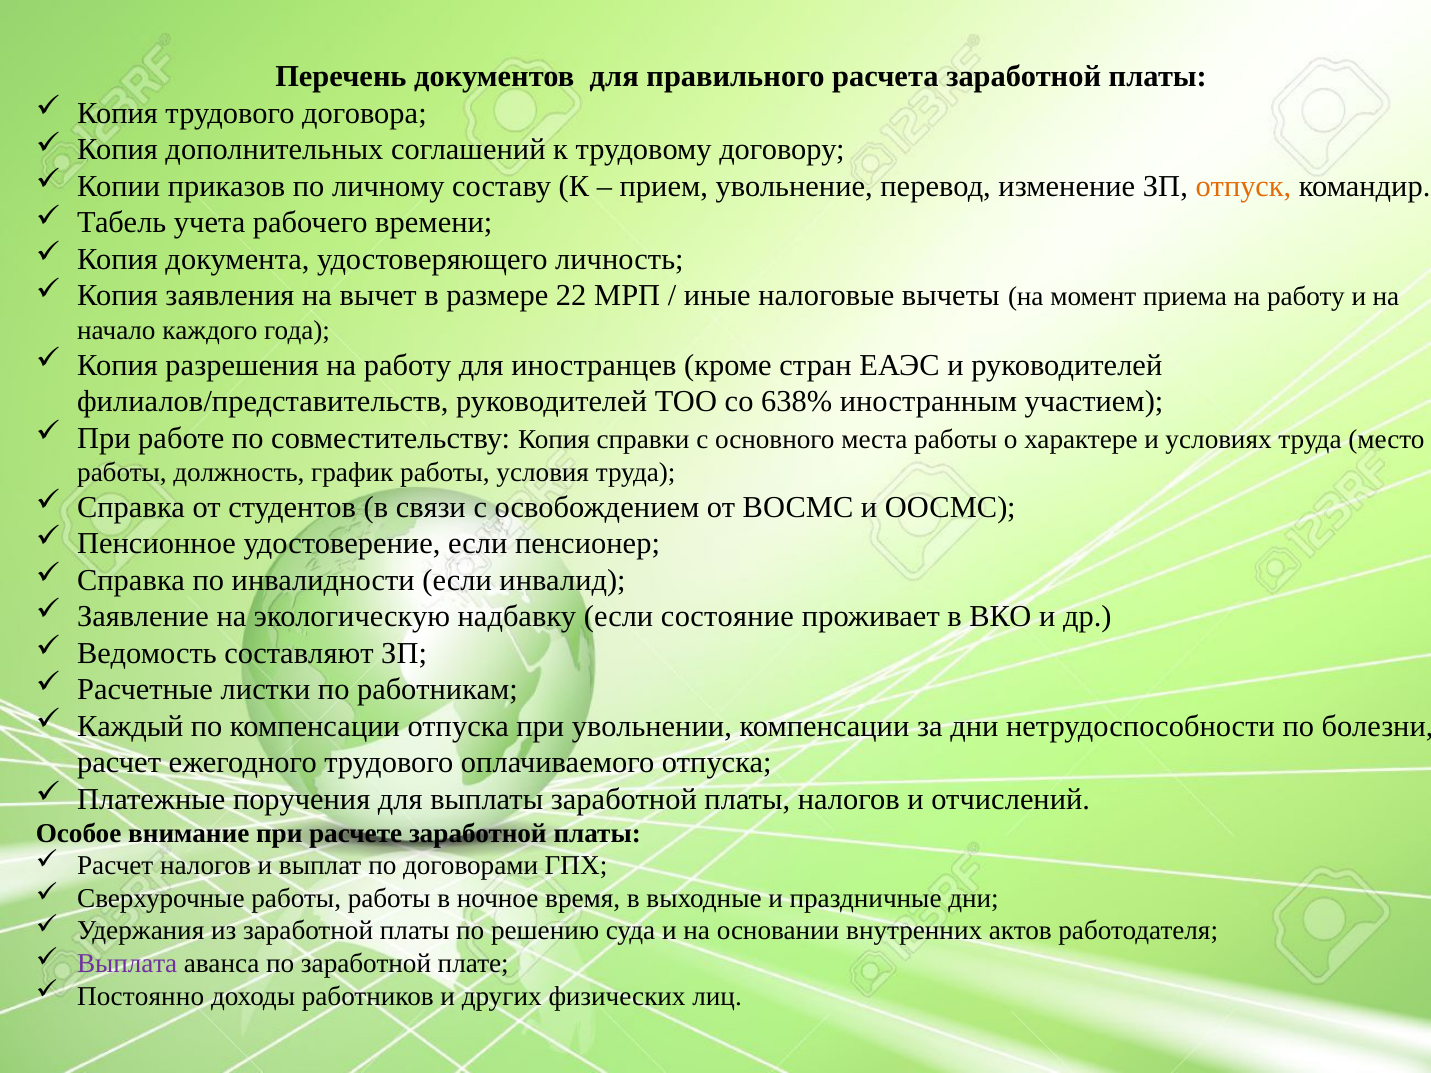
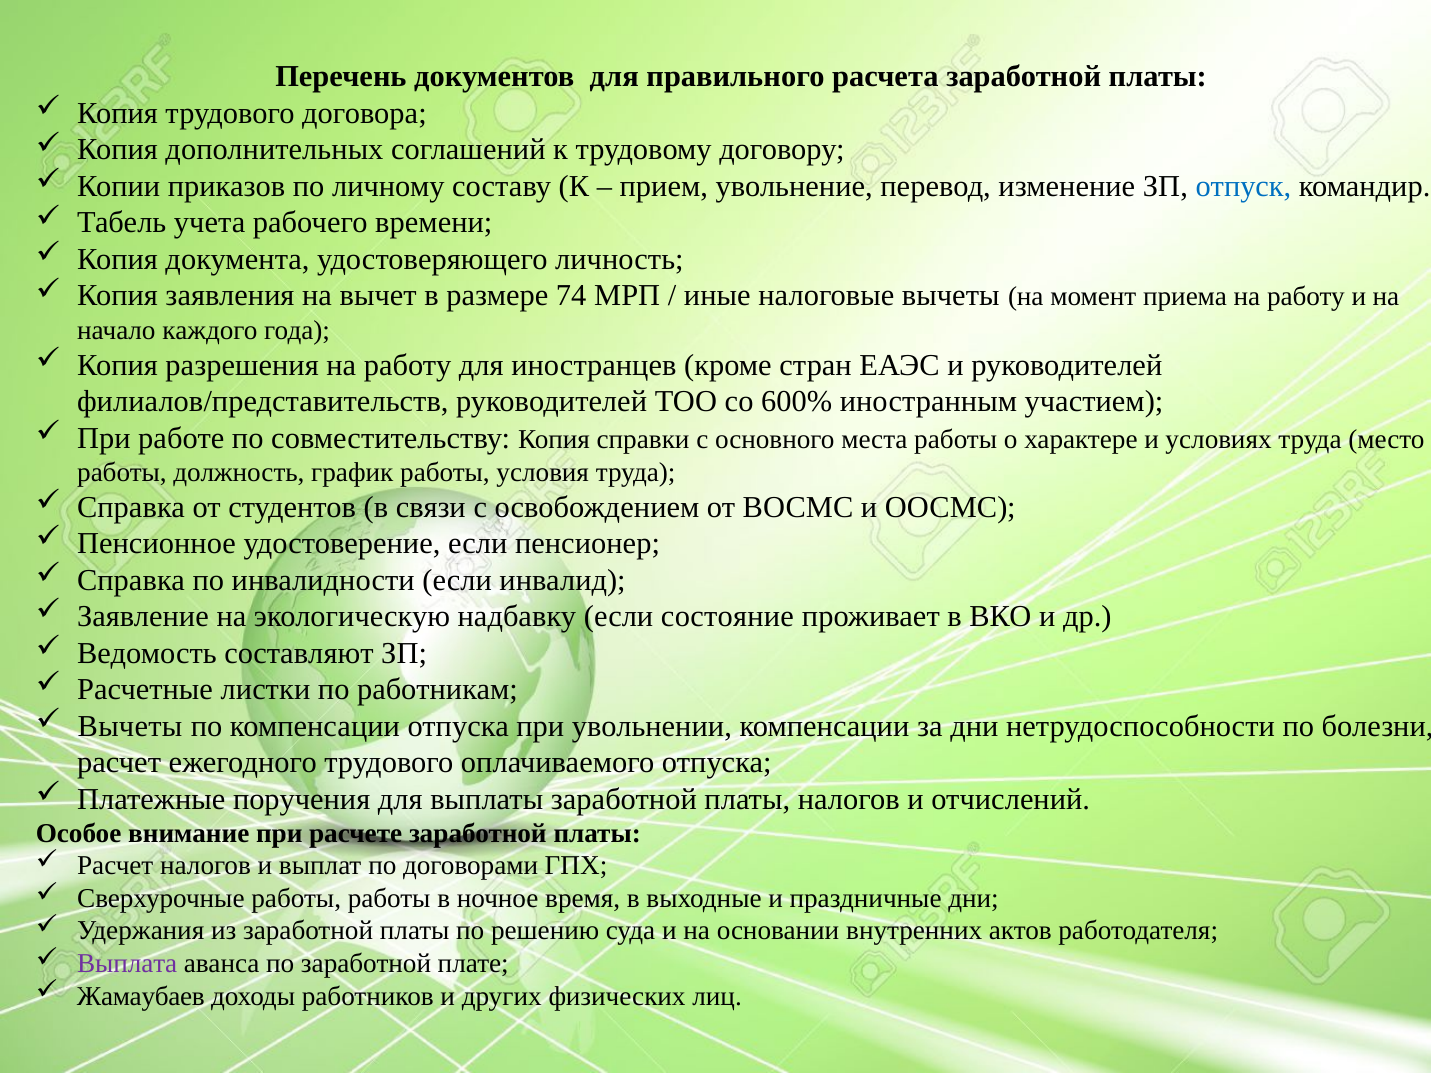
отпуск colour: orange -> blue
22: 22 -> 74
638%: 638% -> 600%
Каждый at (130, 726): Каждый -> Вычеты
Постоянно: Постоянно -> Жамаубаев
